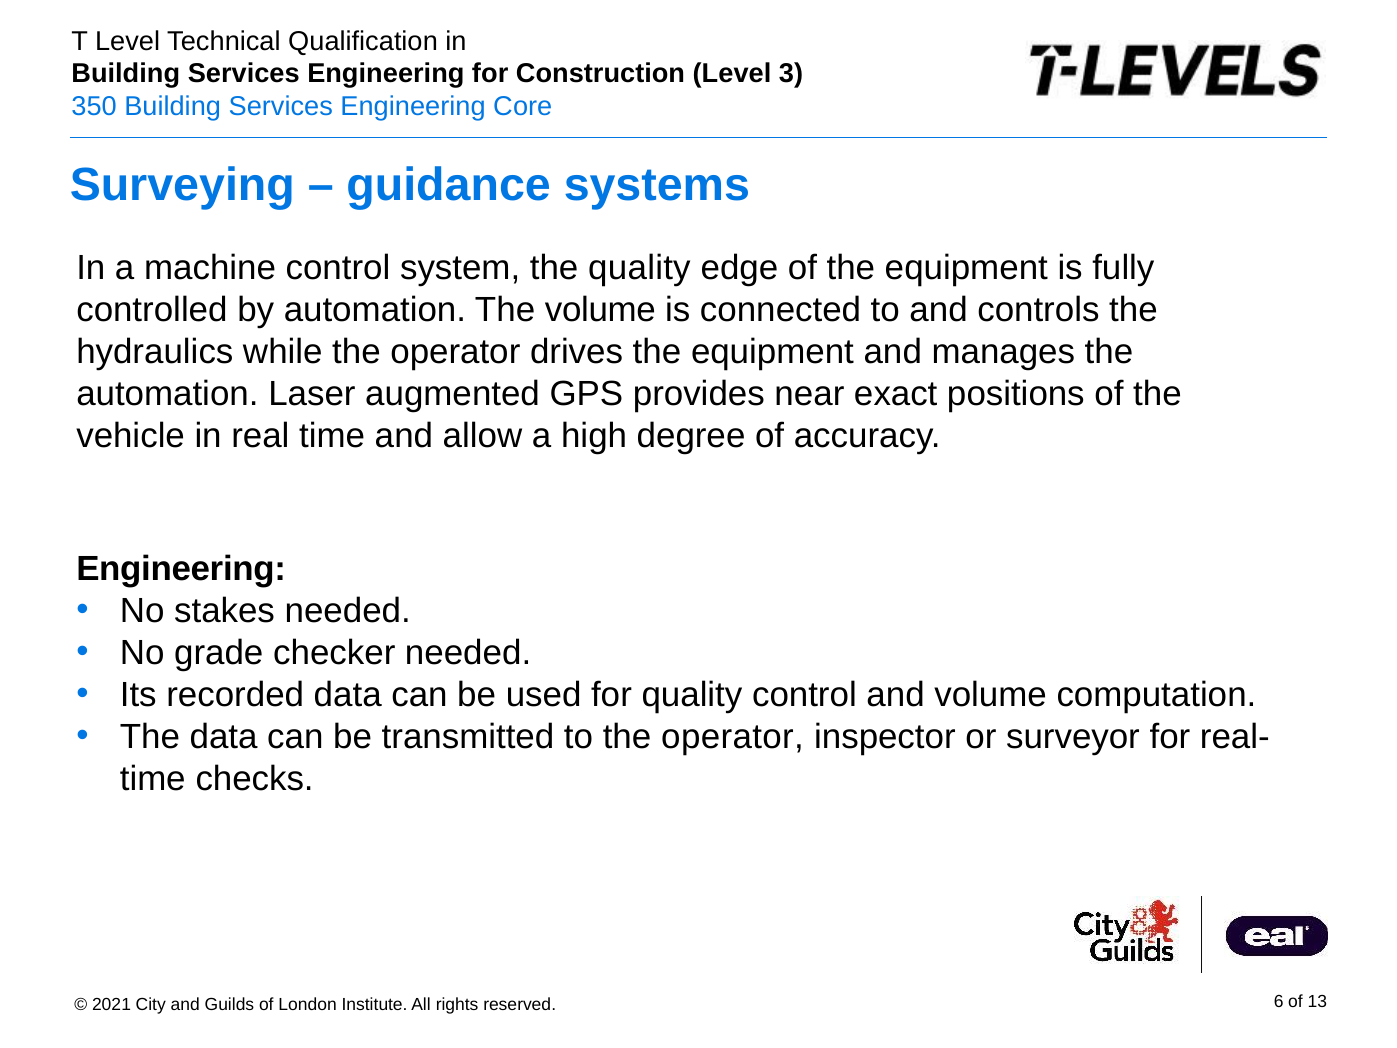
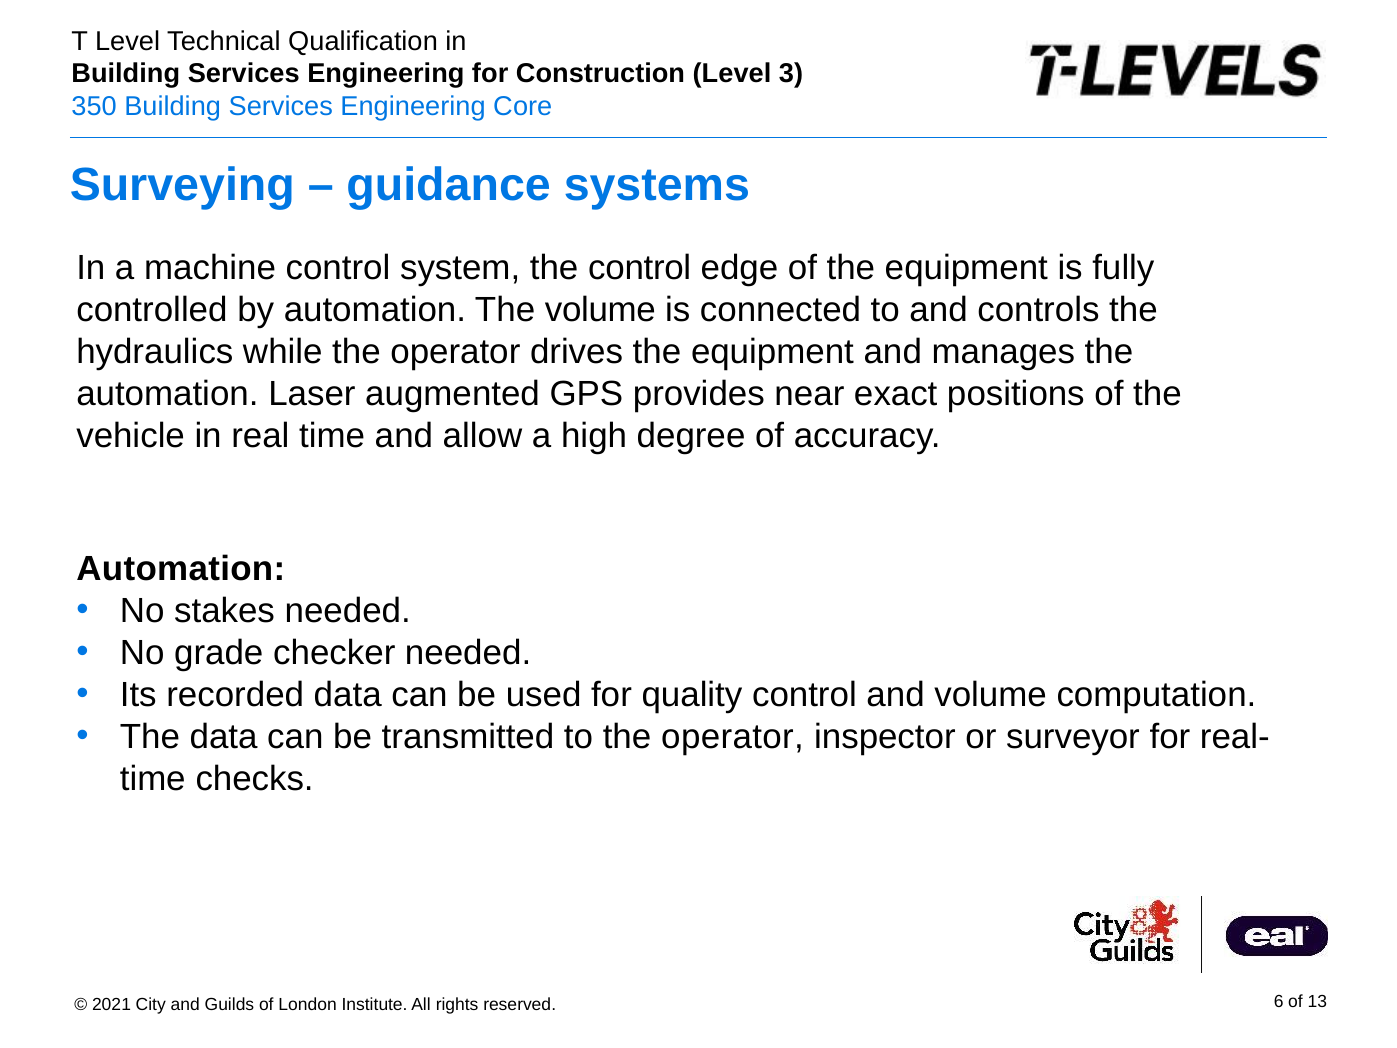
the quality: quality -> control
Engineering at (181, 569): Engineering -> Automation
